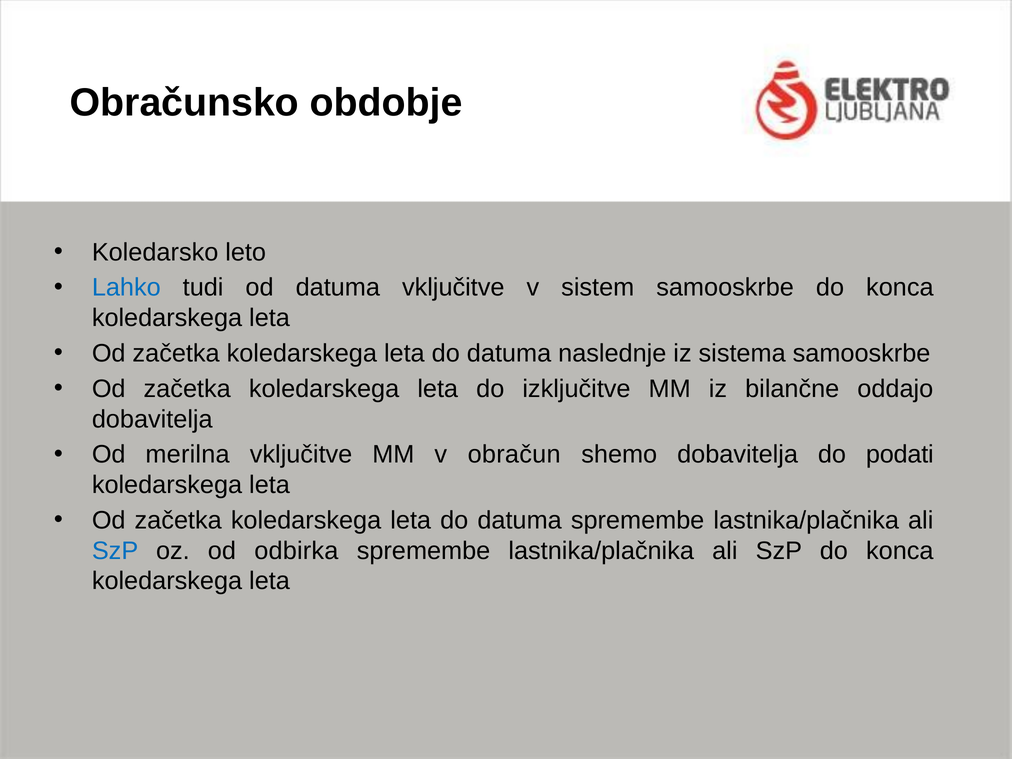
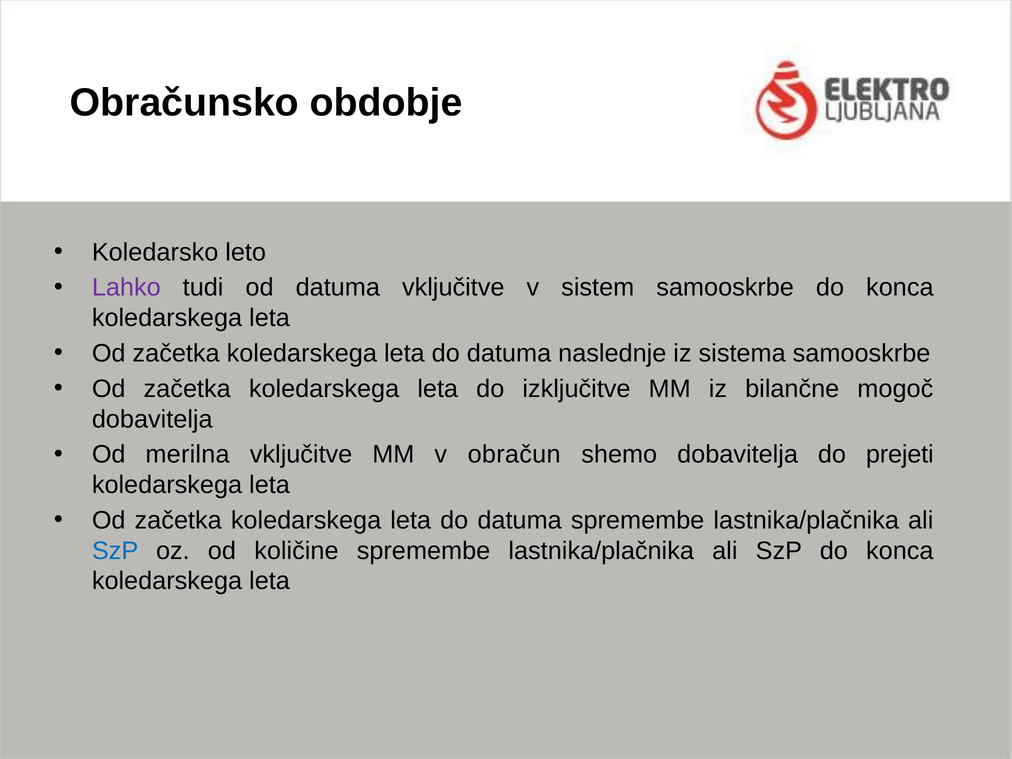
Lahko colour: blue -> purple
oddajo: oddajo -> mogoč
podati: podati -> prejeti
odbirka: odbirka -> količine
